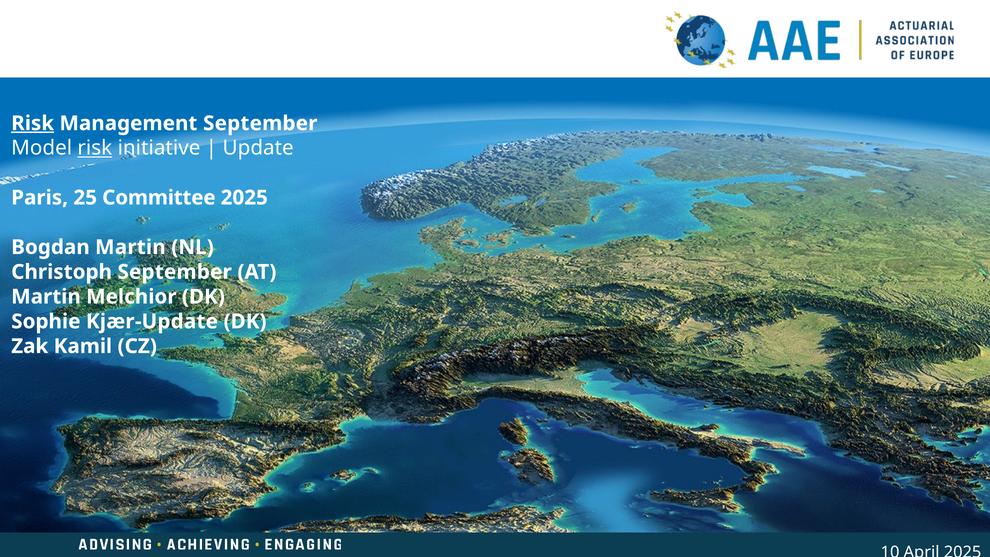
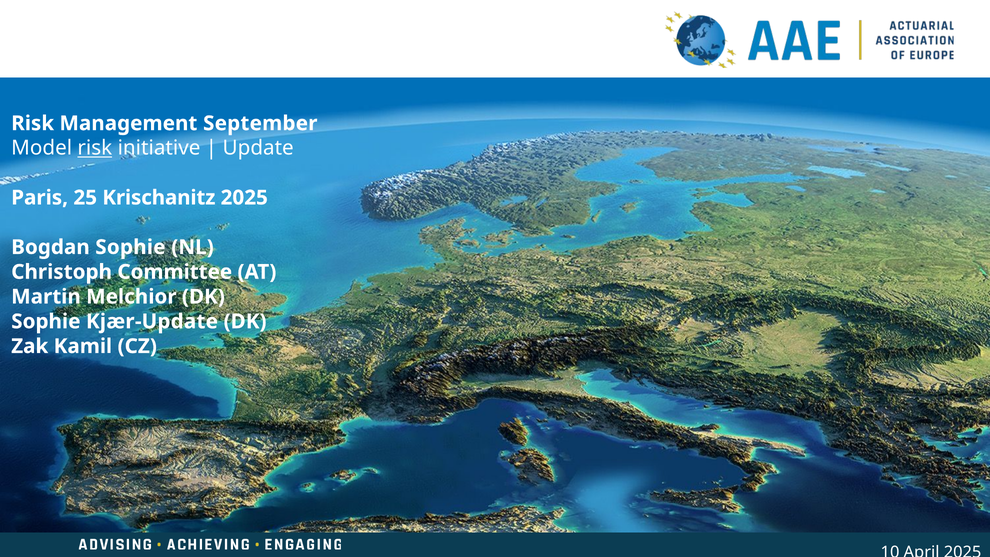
Risk at (33, 123) underline: present -> none
Committee: Committee -> Krischanitz
Bogdan Martin: Martin -> Sophie
Christoph September: September -> Committee
